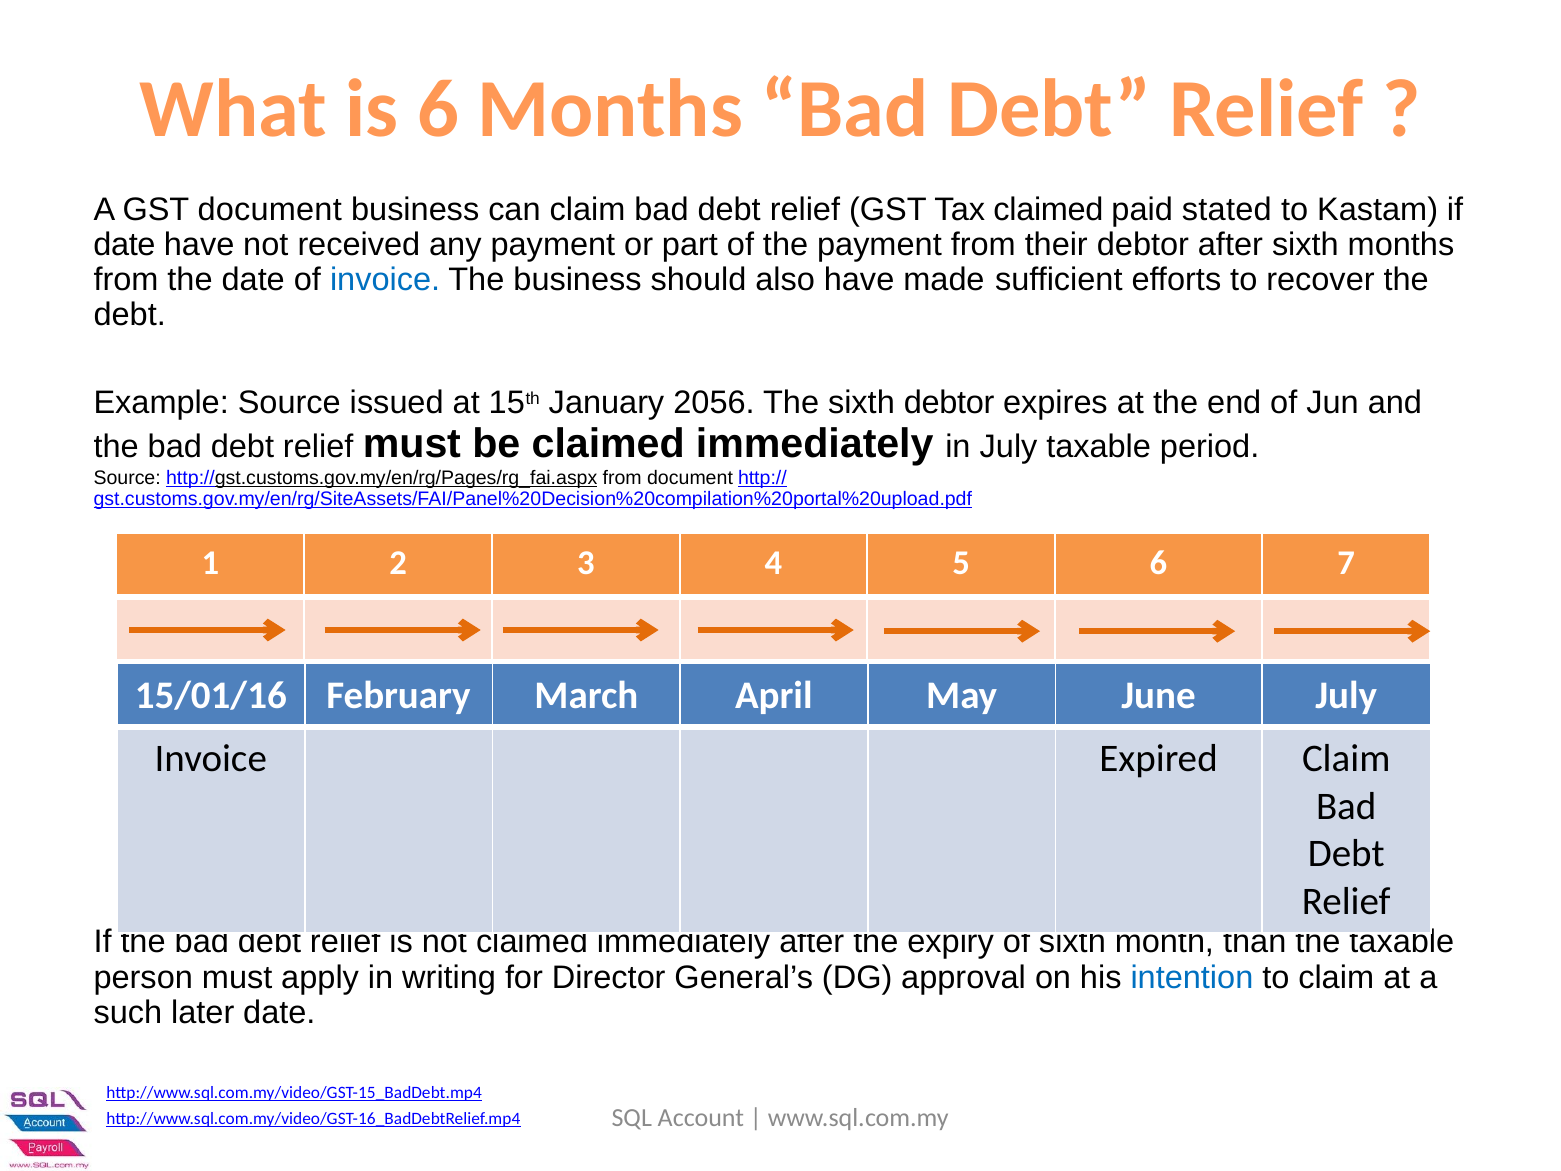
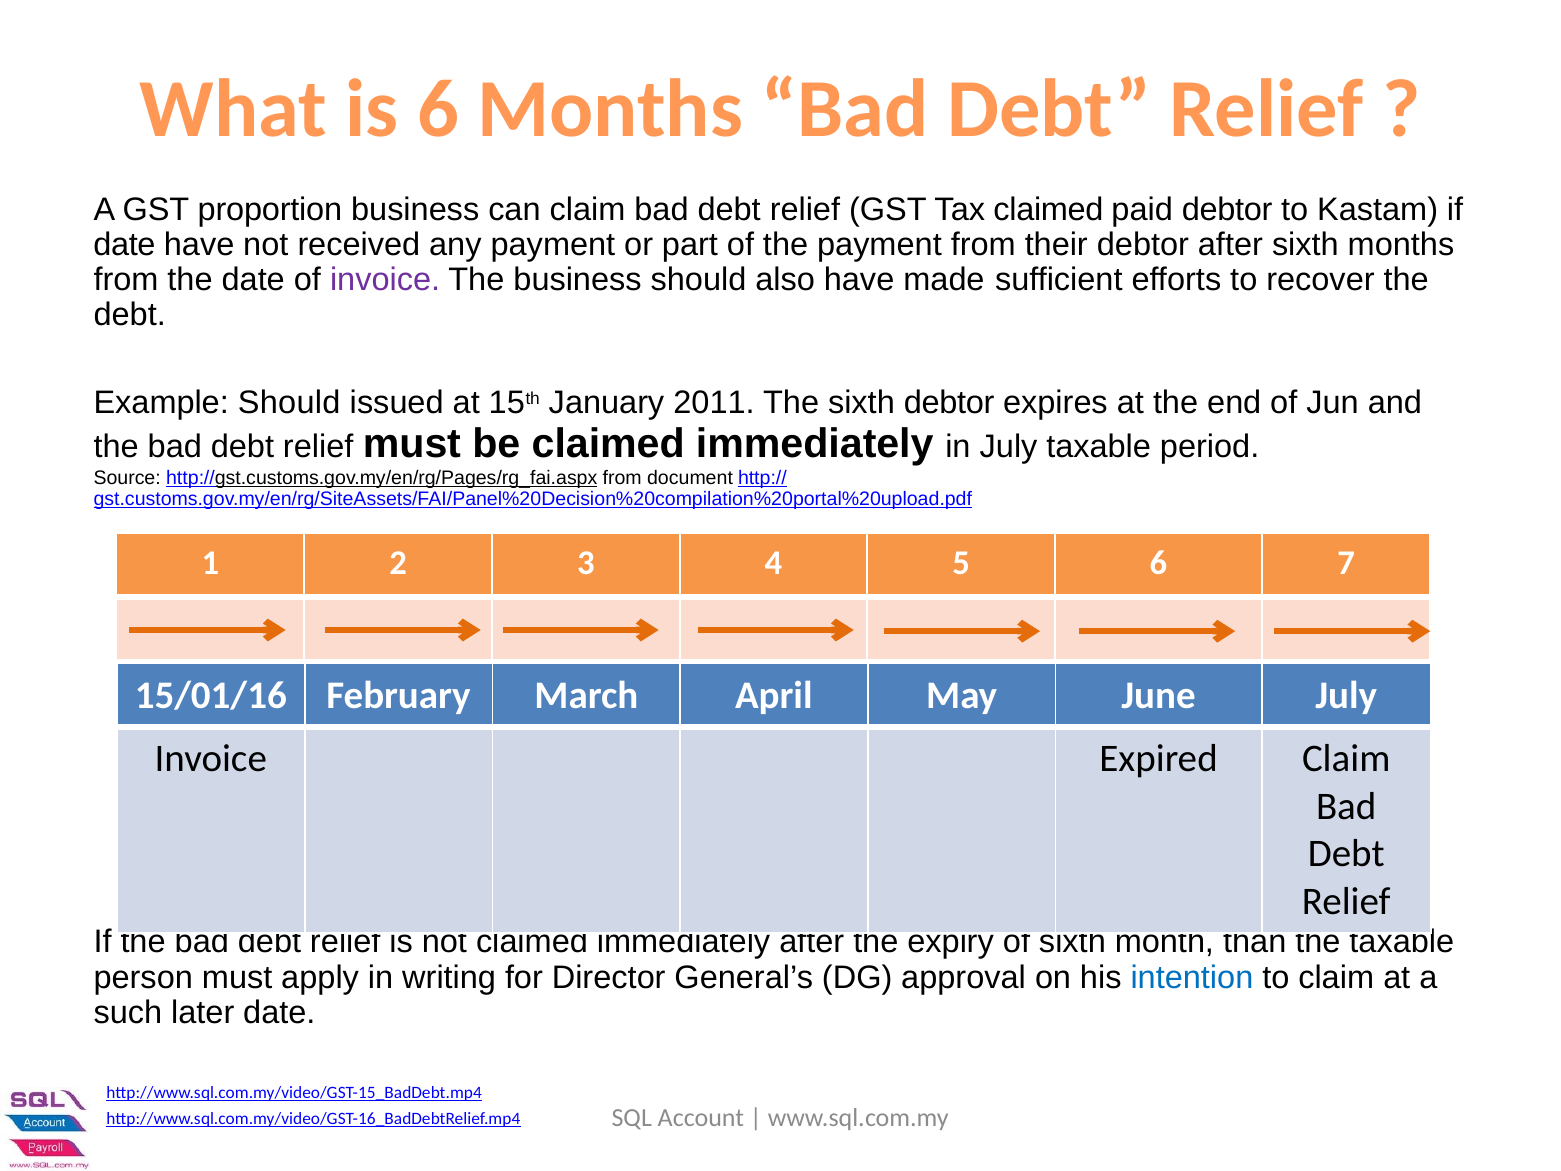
GST document: document -> proportion
paid stated: stated -> debtor
invoice at (385, 280) colour: blue -> purple
Example Source: Source -> Should
2056: 2056 -> 2011
